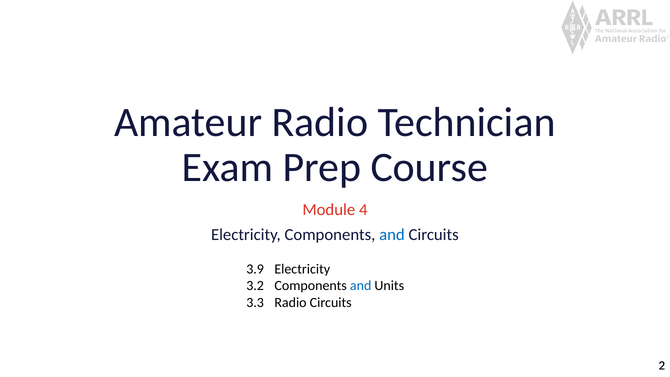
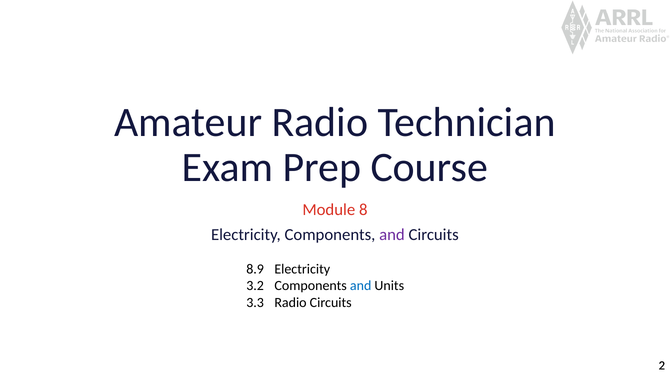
4: 4 -> 8
and at (392, 234) colour: blue -> purple
3.9: 3.9 -> 8.9
